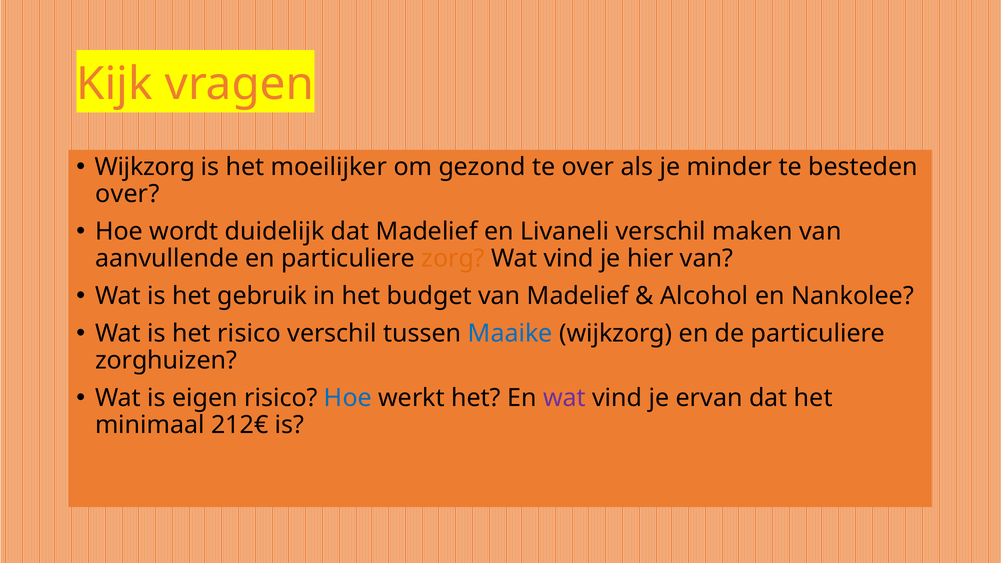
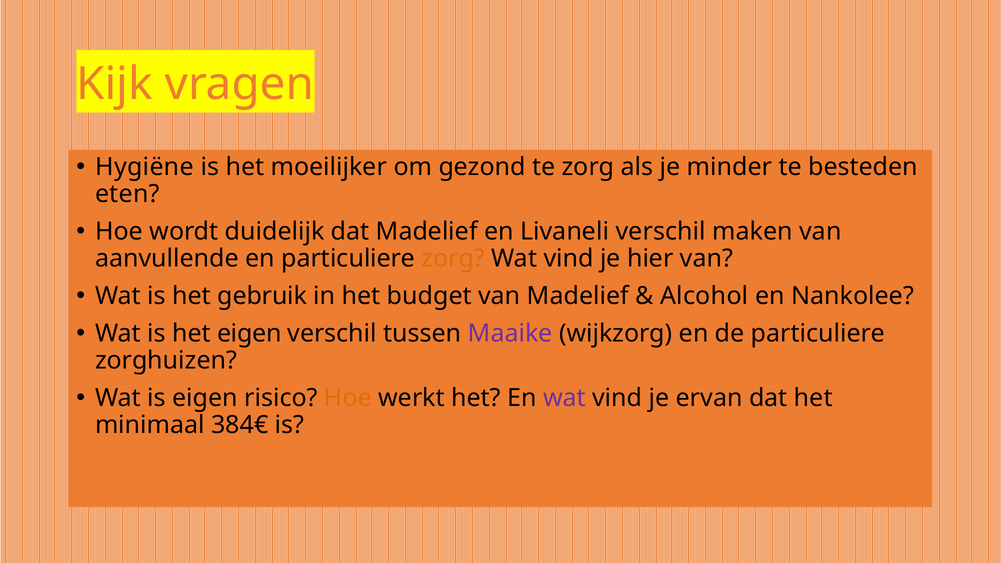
Wijkzorg at (145, 167): Wijkzorg -> Hygiëne
te over: over -> zorg
over at (127, 194): over -> eten
het risico: risico -> eigen
Maaike colour: blue -> purple
Hoe at (348, 398) colour: blue -> orange
212€: 212€ -> 384€
